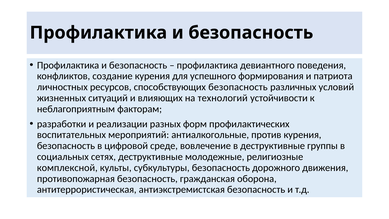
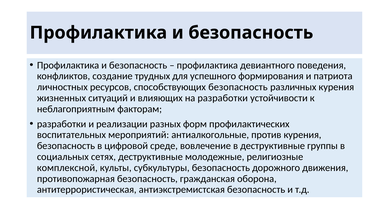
создание курения: курения -> трудных
различных условий: условий -> курения
на технологий: технологий -> разработки
